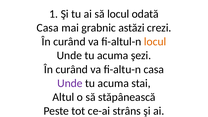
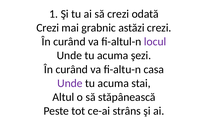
să locul: locul -> crezi
Casa at (48, 28): Casa -> Crezi
locul at (155, 42) colour: orange -> purple
